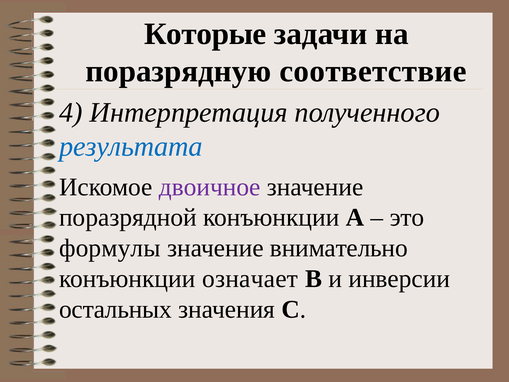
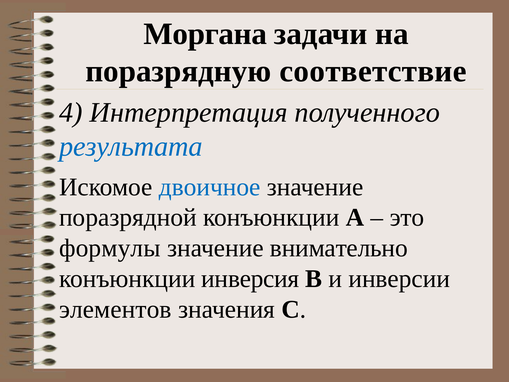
Которые: Которые -> Моргана
двоичное colour: purple -> blue
означает: означает -> инверсия
остальных: остальных -> элементов
